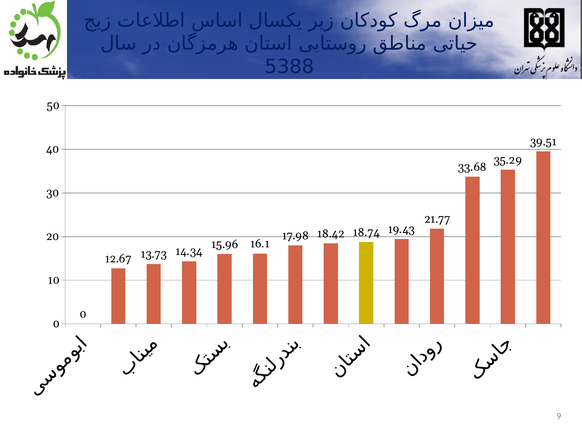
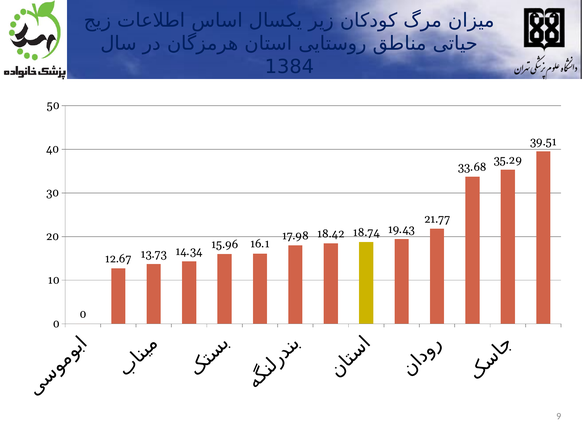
5388: 5388 -> 1384
